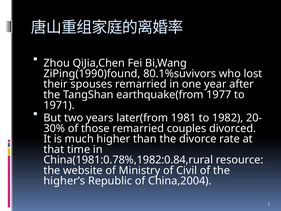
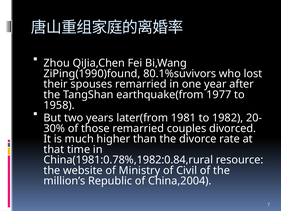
1971: 1971 -> 1958
higher’s: higher’s -> million’s
